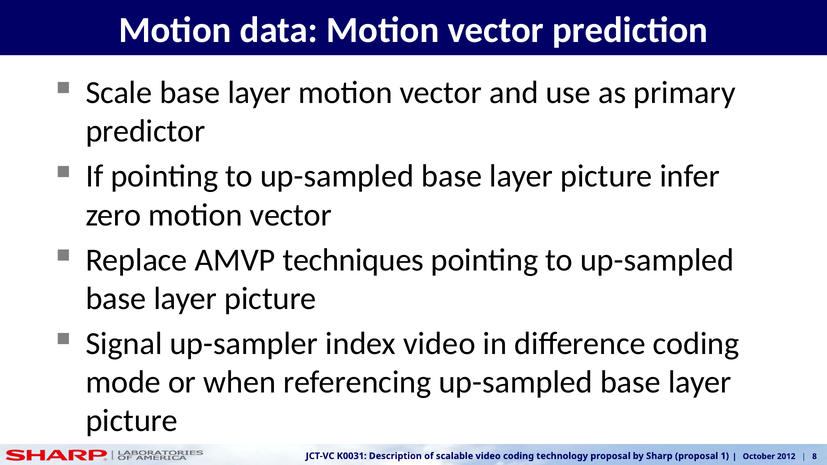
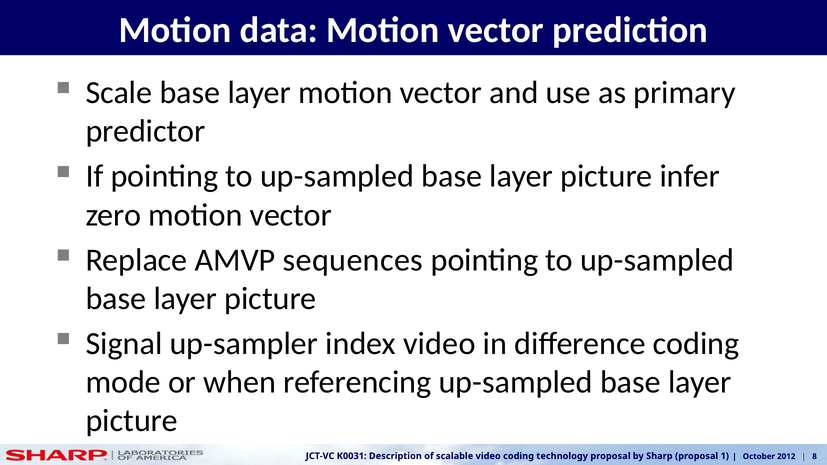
techniques: techniques -> sequences
